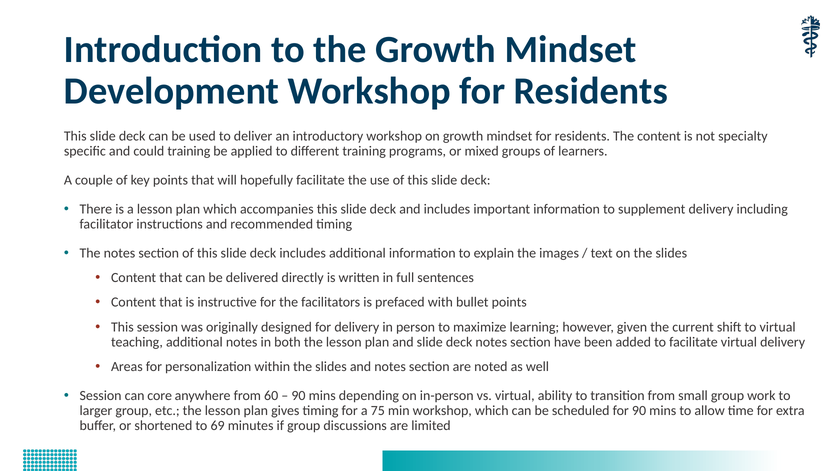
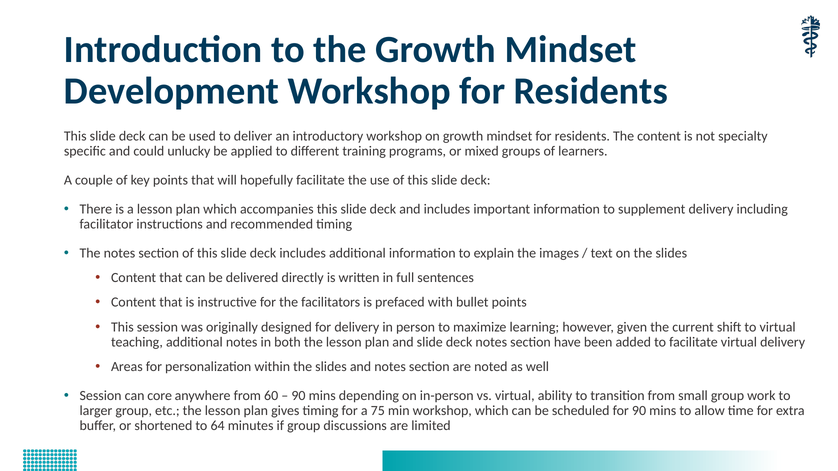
could training: training -> unlucky
69: 69 -> 64
